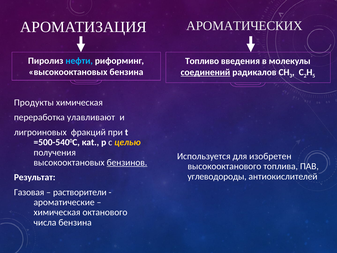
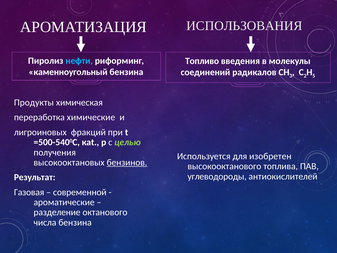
АРОМАТИЧЕСКИХ: АРОМАТИЧЕСКИХ -> ИСПОЛЬЗОВАНИЯ
высокооктановых at (68, 72): высокооктановых -> каменноугольный
соединений underline: present -> none
улавливают: улавливают -> химические
целью colour: yellow -> light green
растворители: растворители -> современной
химическая at (57, 212): химическая -> разделение
